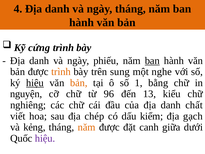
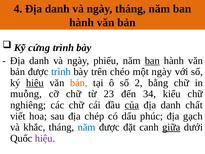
trình at (61, 72) colour: orange -> blue
sung: sung -> chéo
một nghe: nghe -> ngày
1: 1 -> 2
nguyện: nguyện -> muỗng
96: 96 -> 23
13: 13 -> 34
của underline: none -> present
kiểm: kiểm -> phúc
kẻng: kẻng -> khắc
năm at (87, 127) colour: orange -> blue
giữa underline: none -> present
